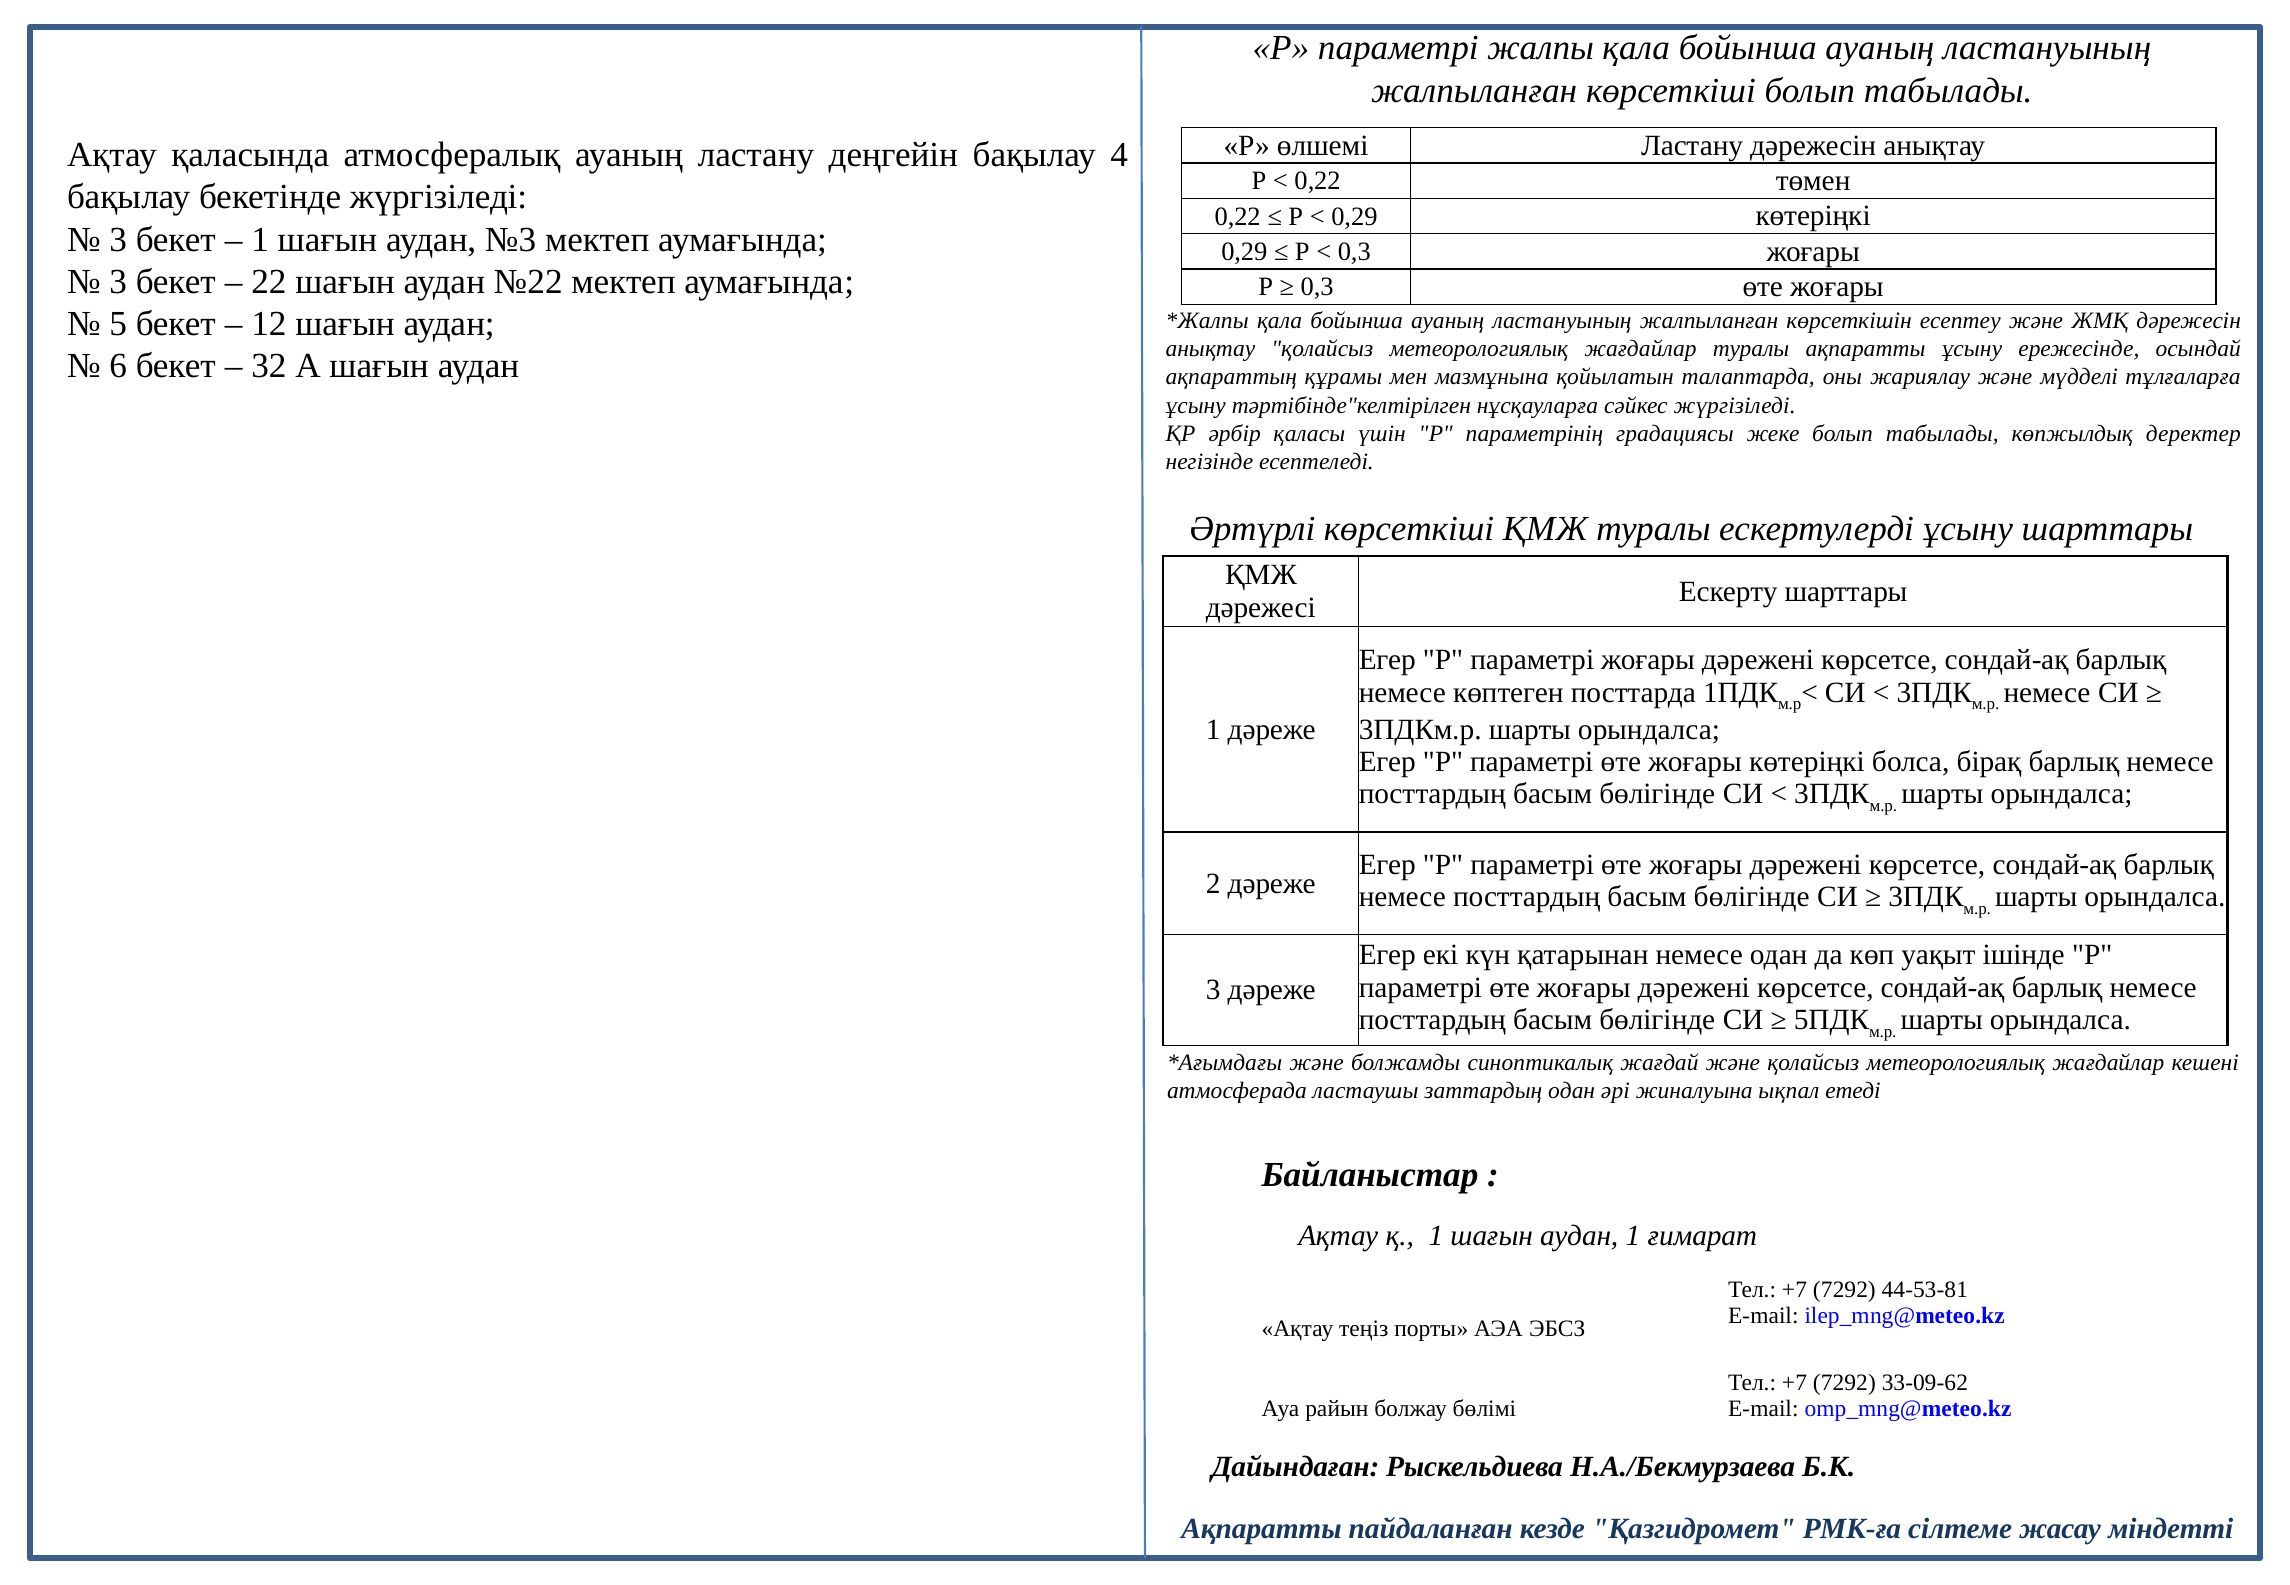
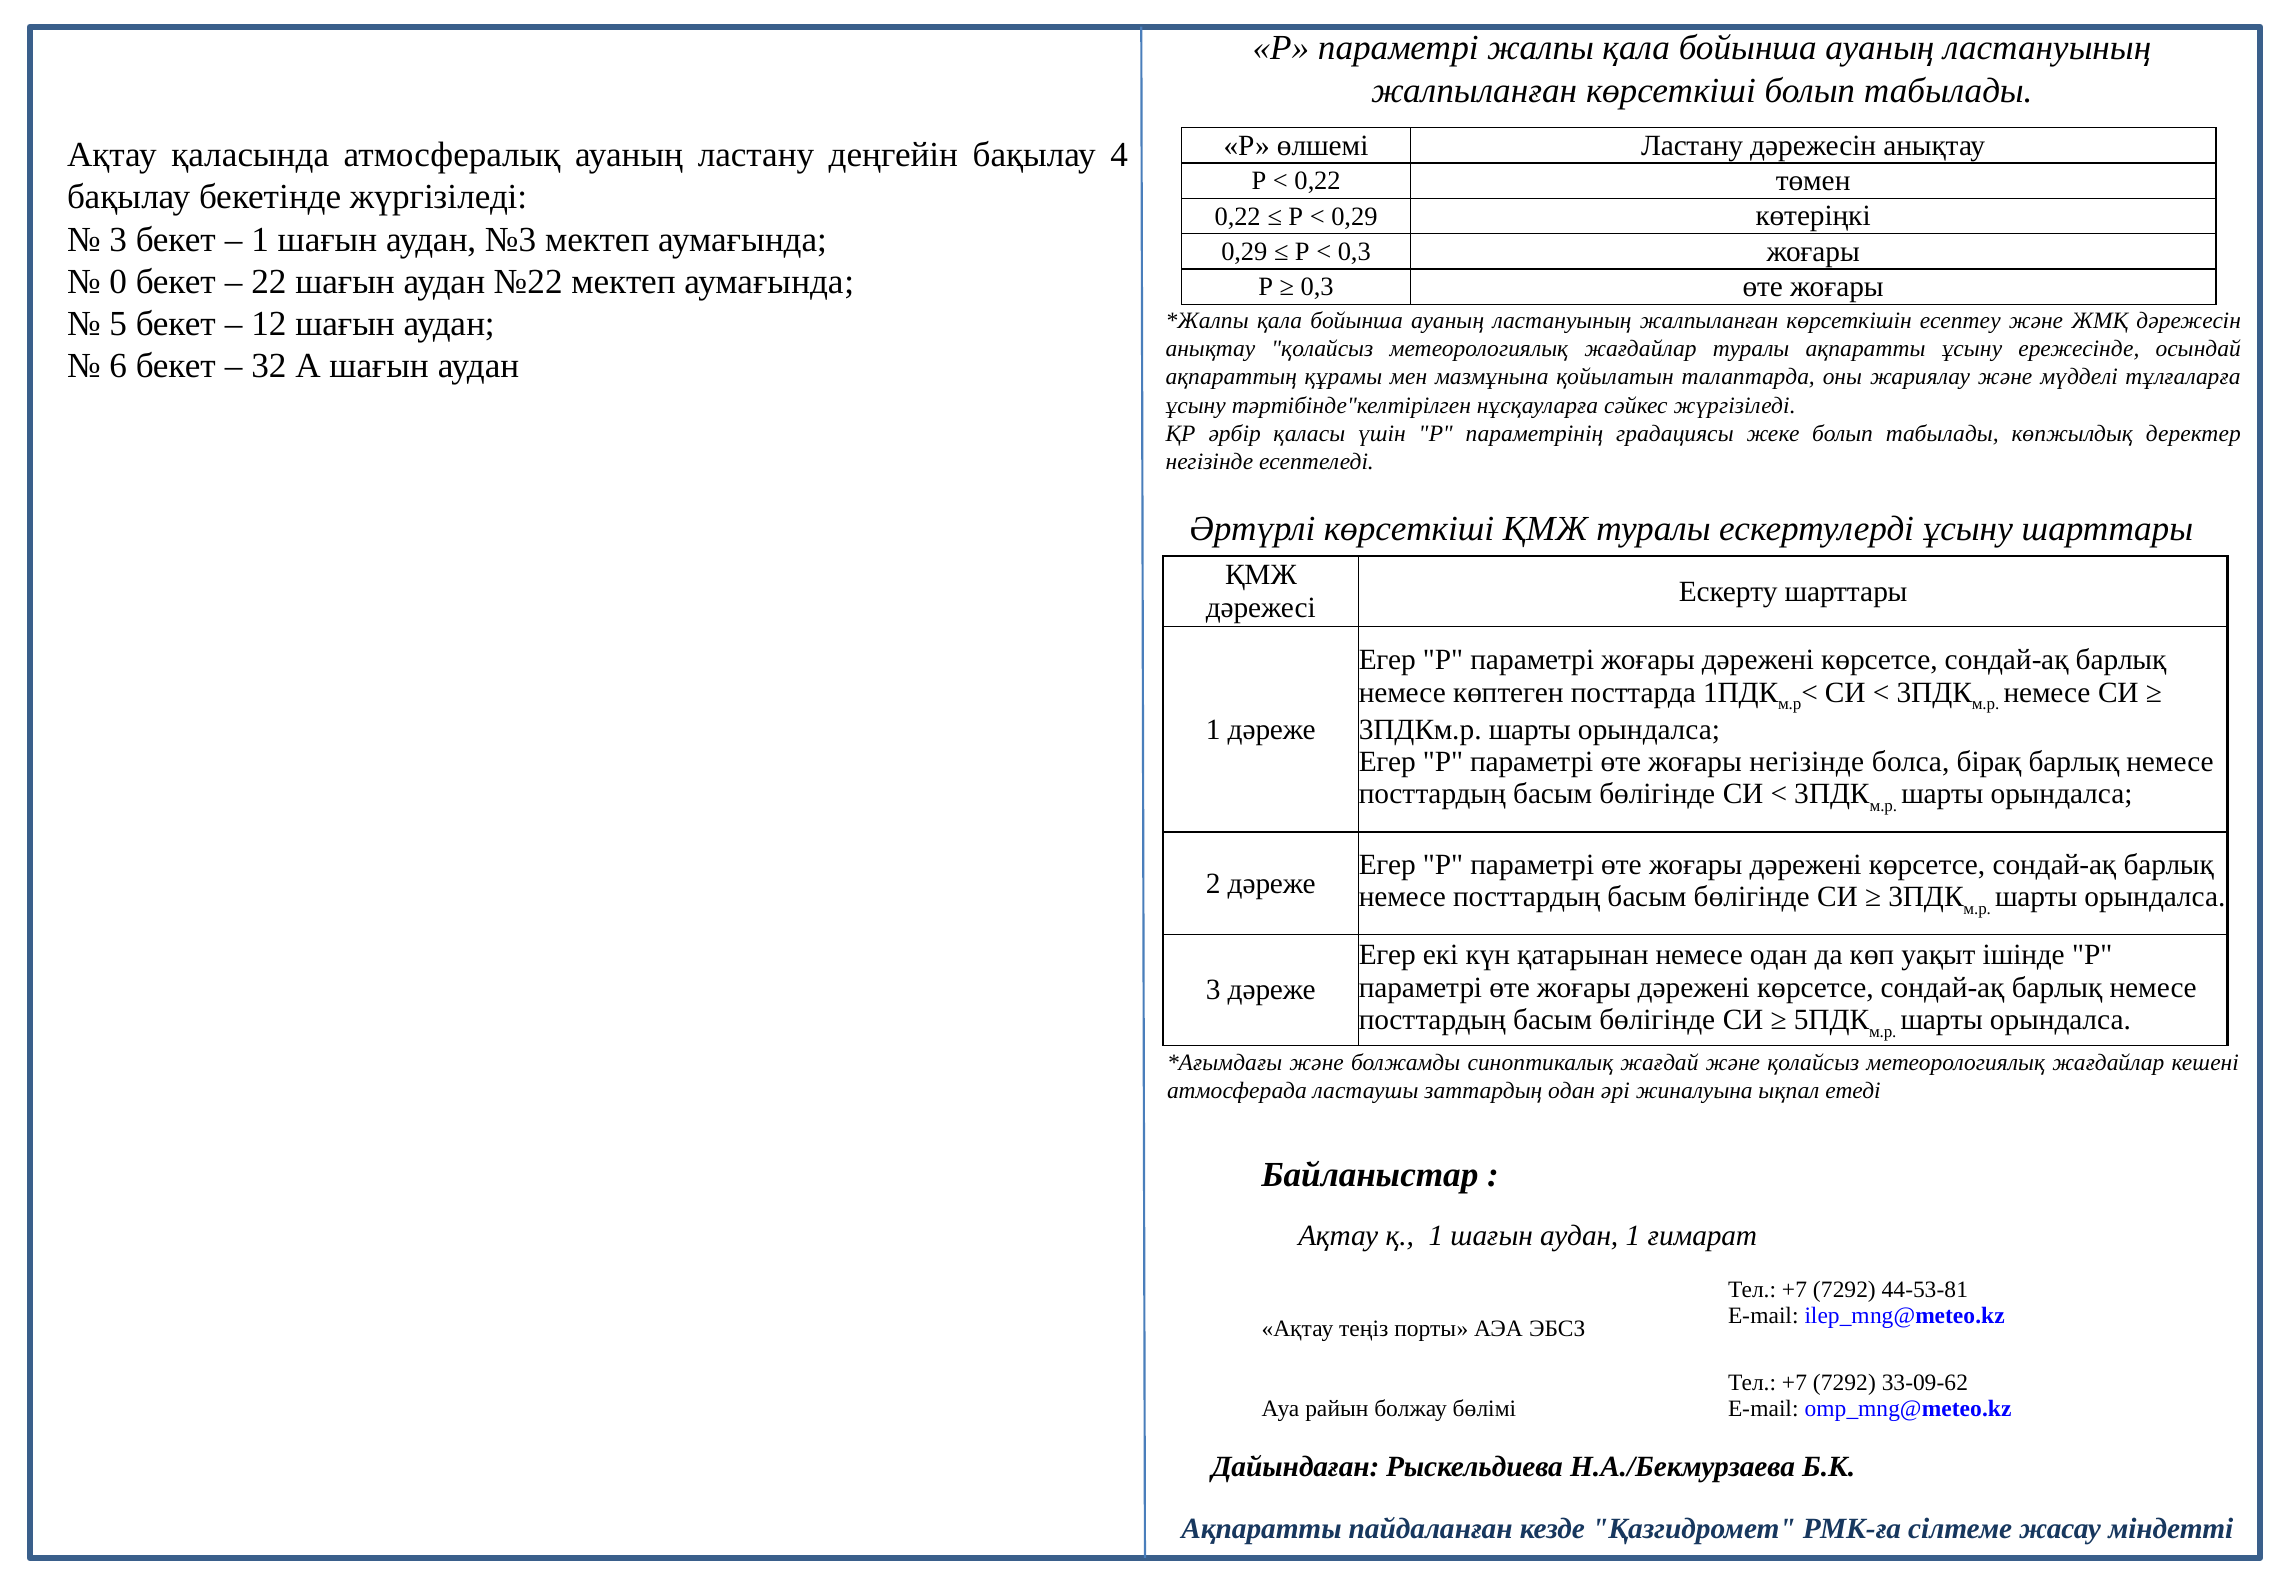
3 at (118, 282): 3 -> 0
жоғары көтеріңкі: көтеріңкі -> негізінде
